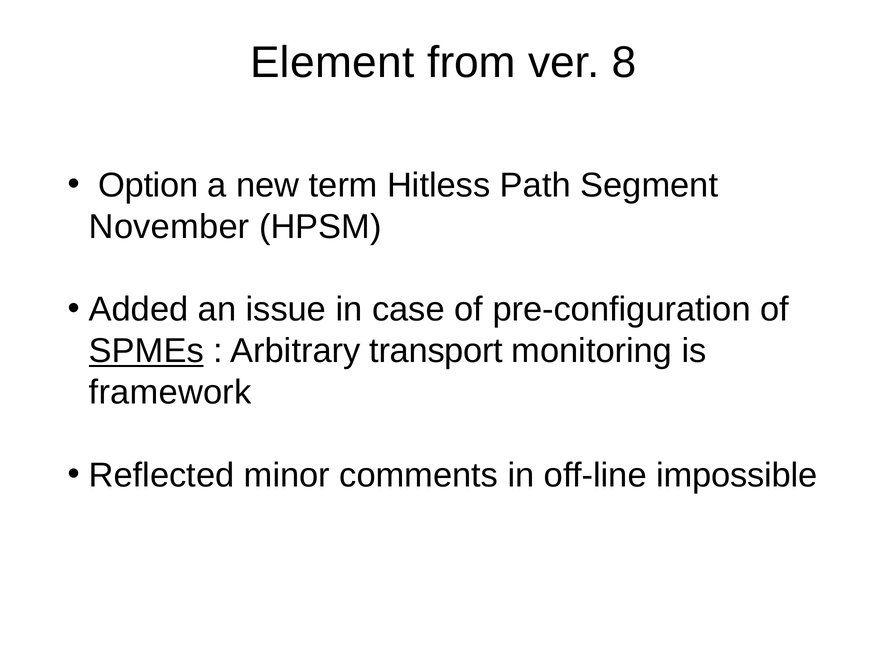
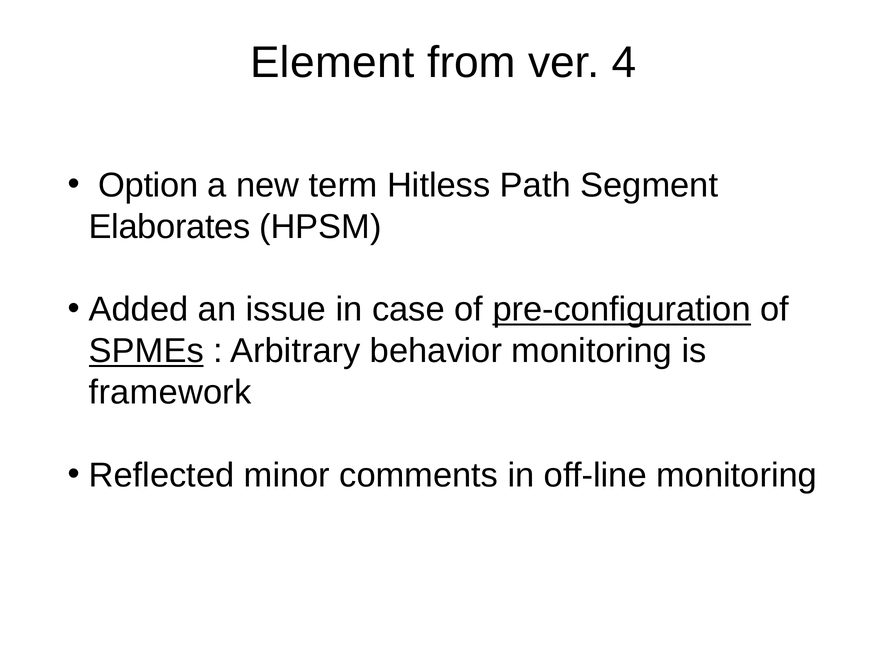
8: 8 -> 4
November: November -> Elaborates
pre-configuration underline: none -> present
transport: transport -> behavior
off-line impossible: impossible -> monitoring
